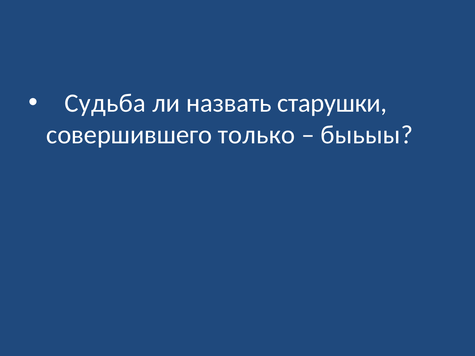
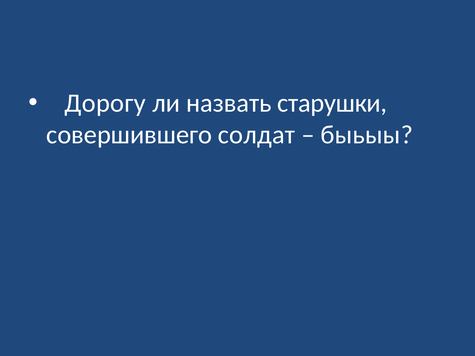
Судьба: Судьба -> Дорогу
только: только -> солдат
